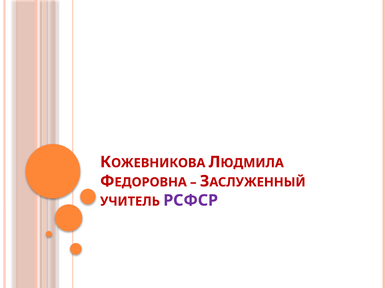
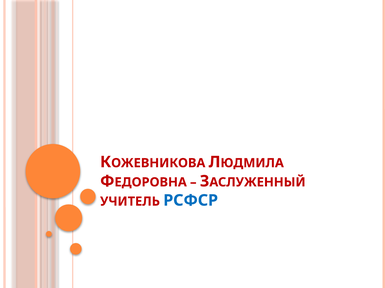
РСФСР colour: purple -> blue
